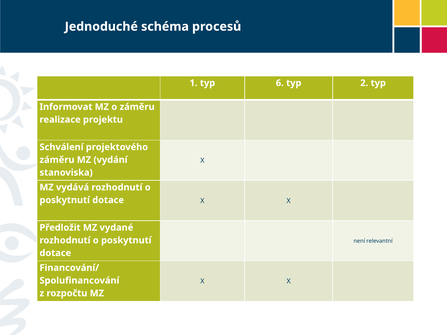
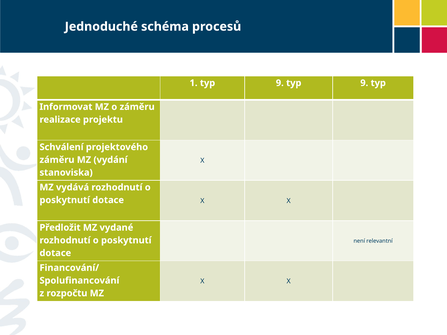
1 typ 6: 6 -> 9
2 at (364, 83): 2 -> 9
